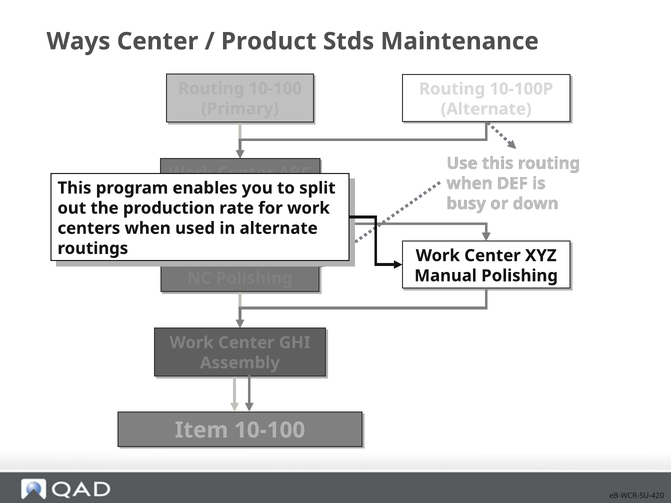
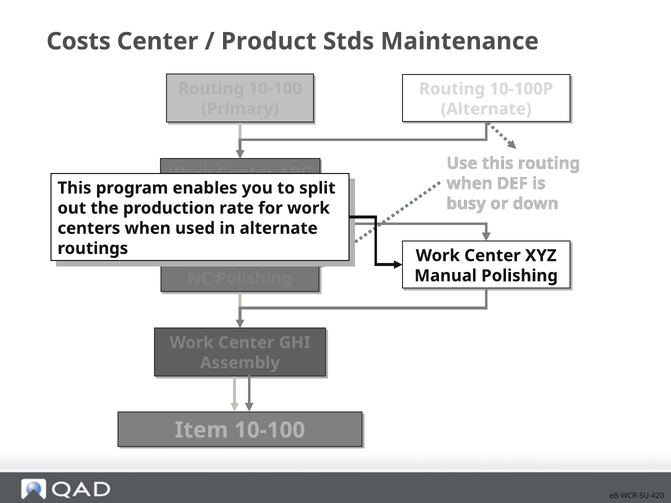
Ways: Ways -> Costs
